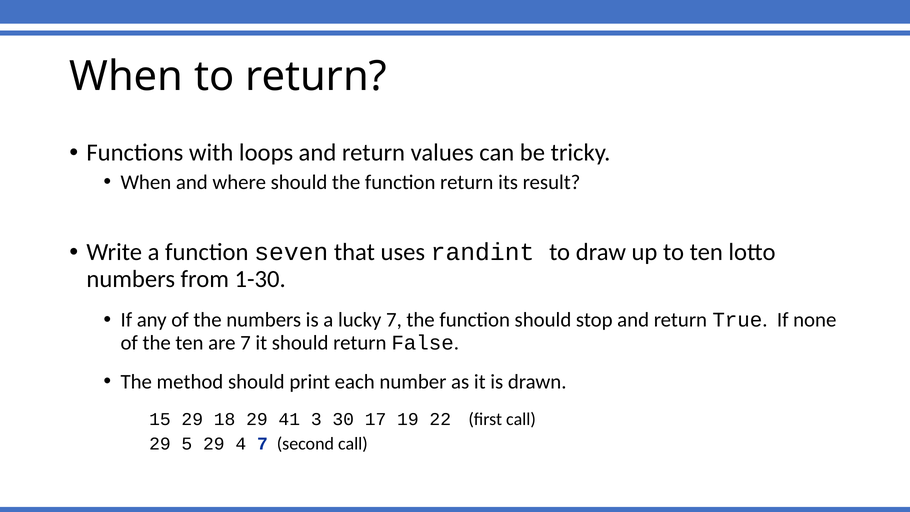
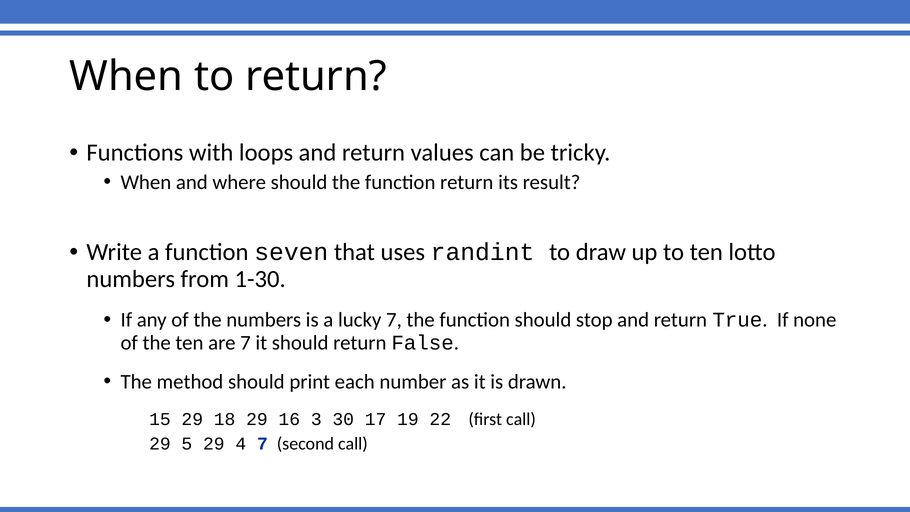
41: 41 -> 16
